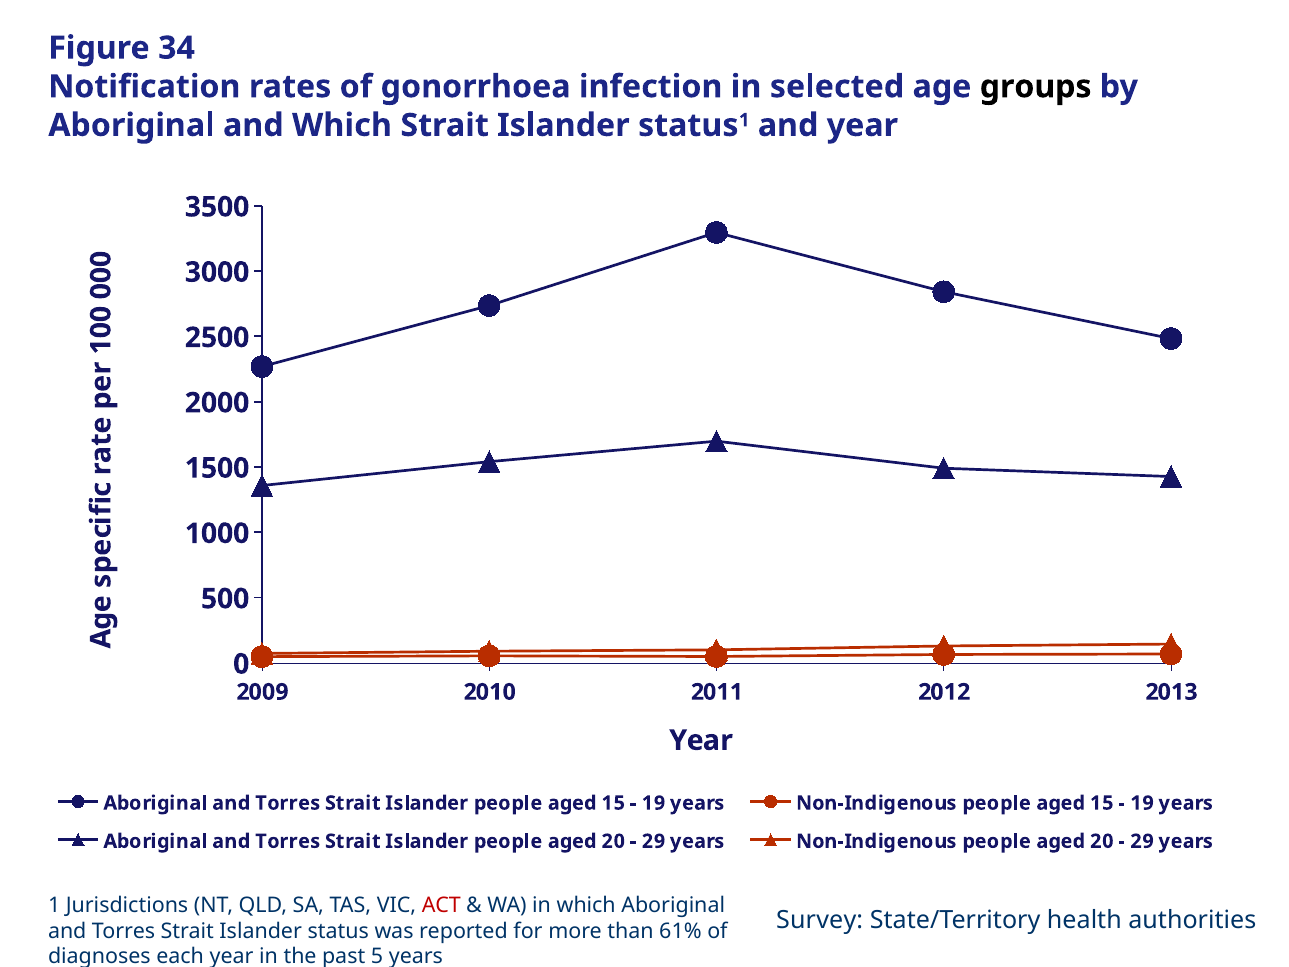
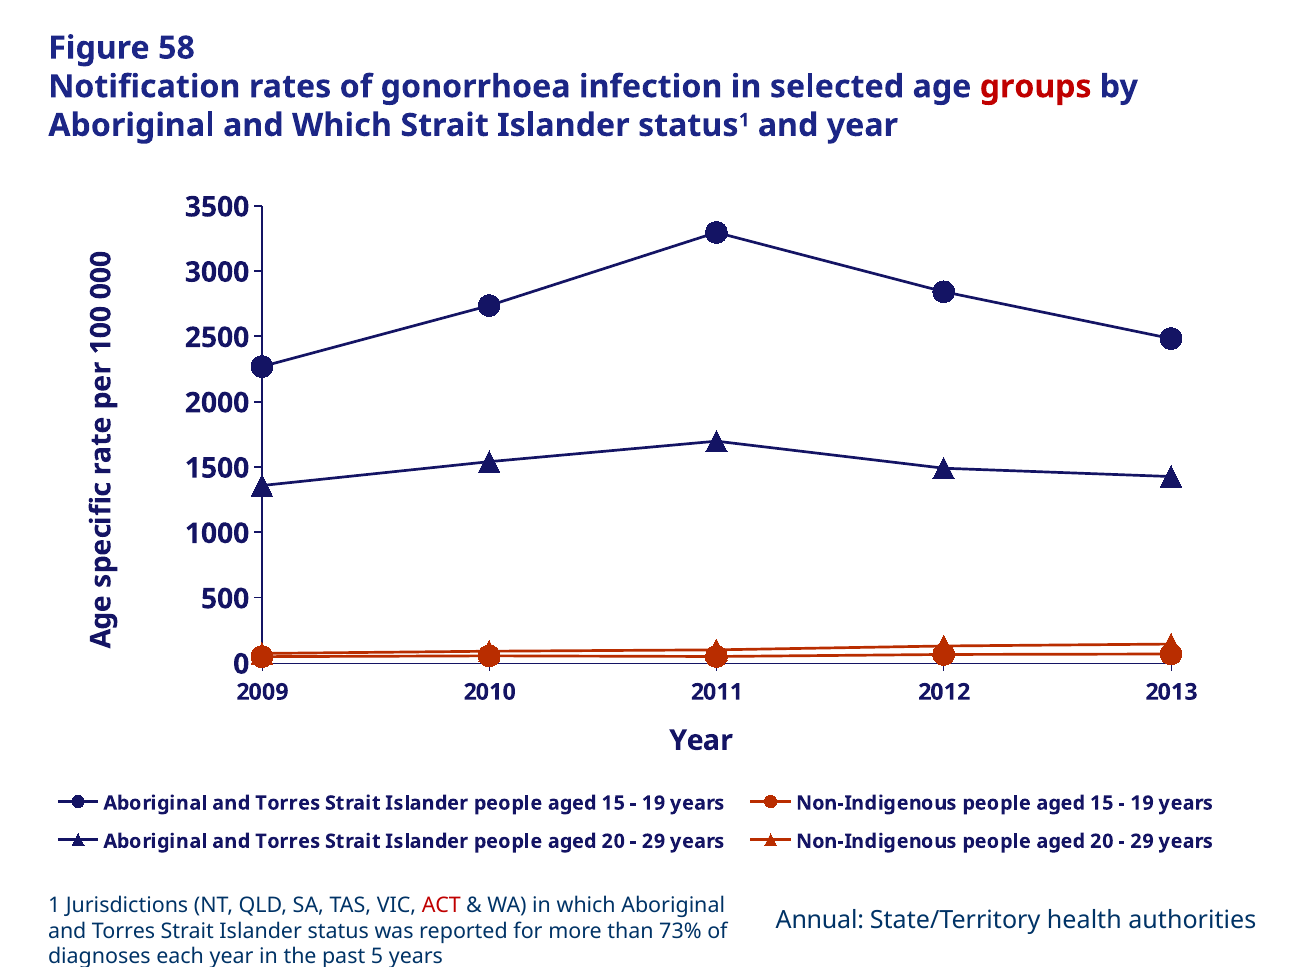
34: 34 -> 58
groups colour: black -> red
Survey: Survey -> Annual
61%: 61% -> 73%
